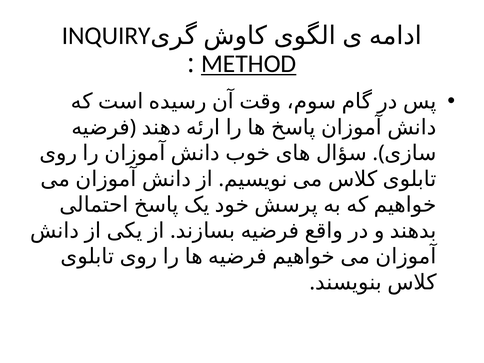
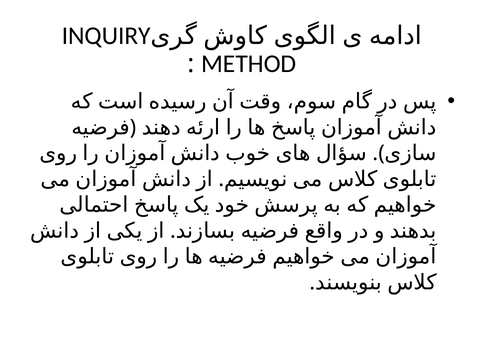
METHOD underline: present -> none
